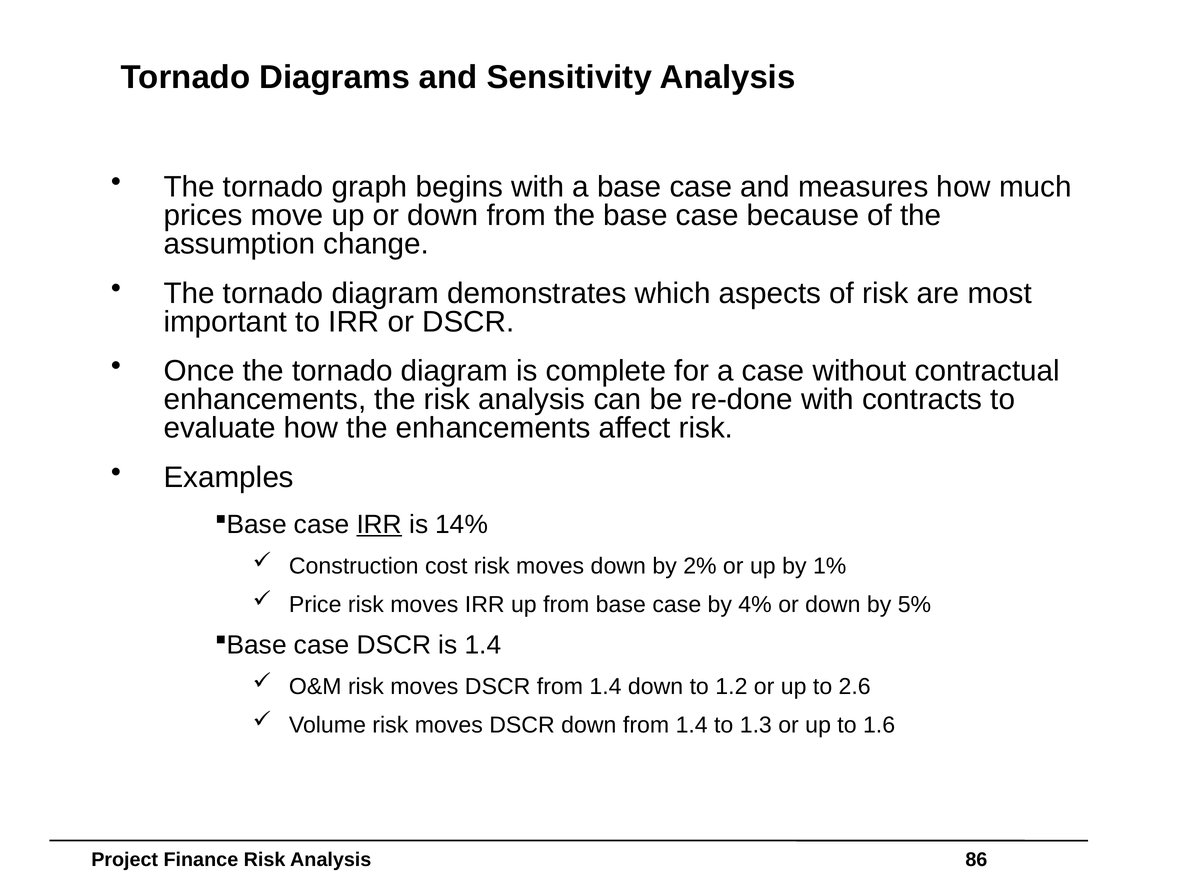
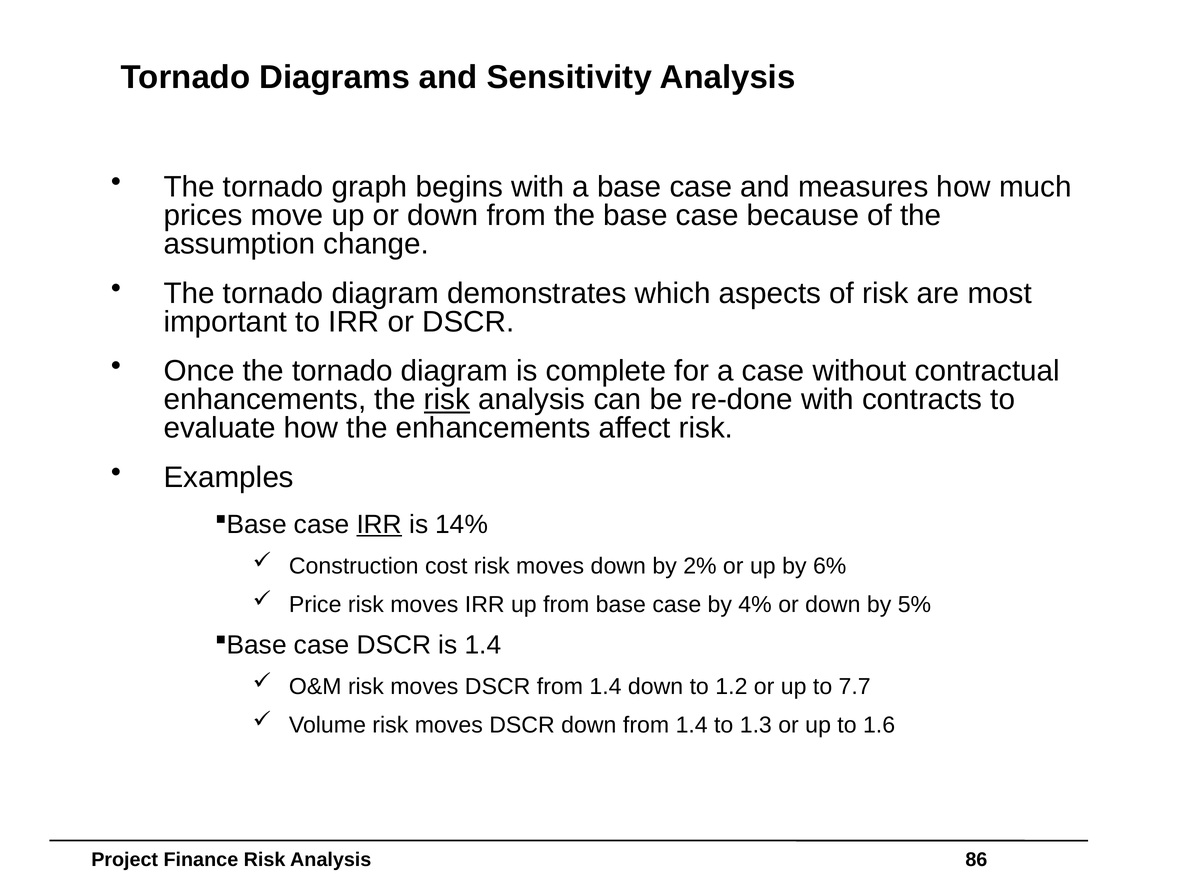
risk at (447, 400) underline: none -> present
1%: 1% -> 6%
2.6: 2.6 -> 7.7
